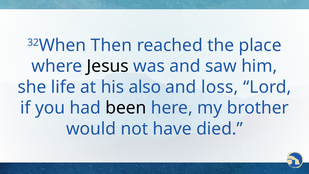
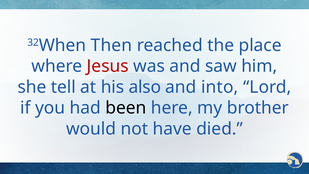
Jesus colour: black -> red
life: life -> tell
loss: loss -> into
